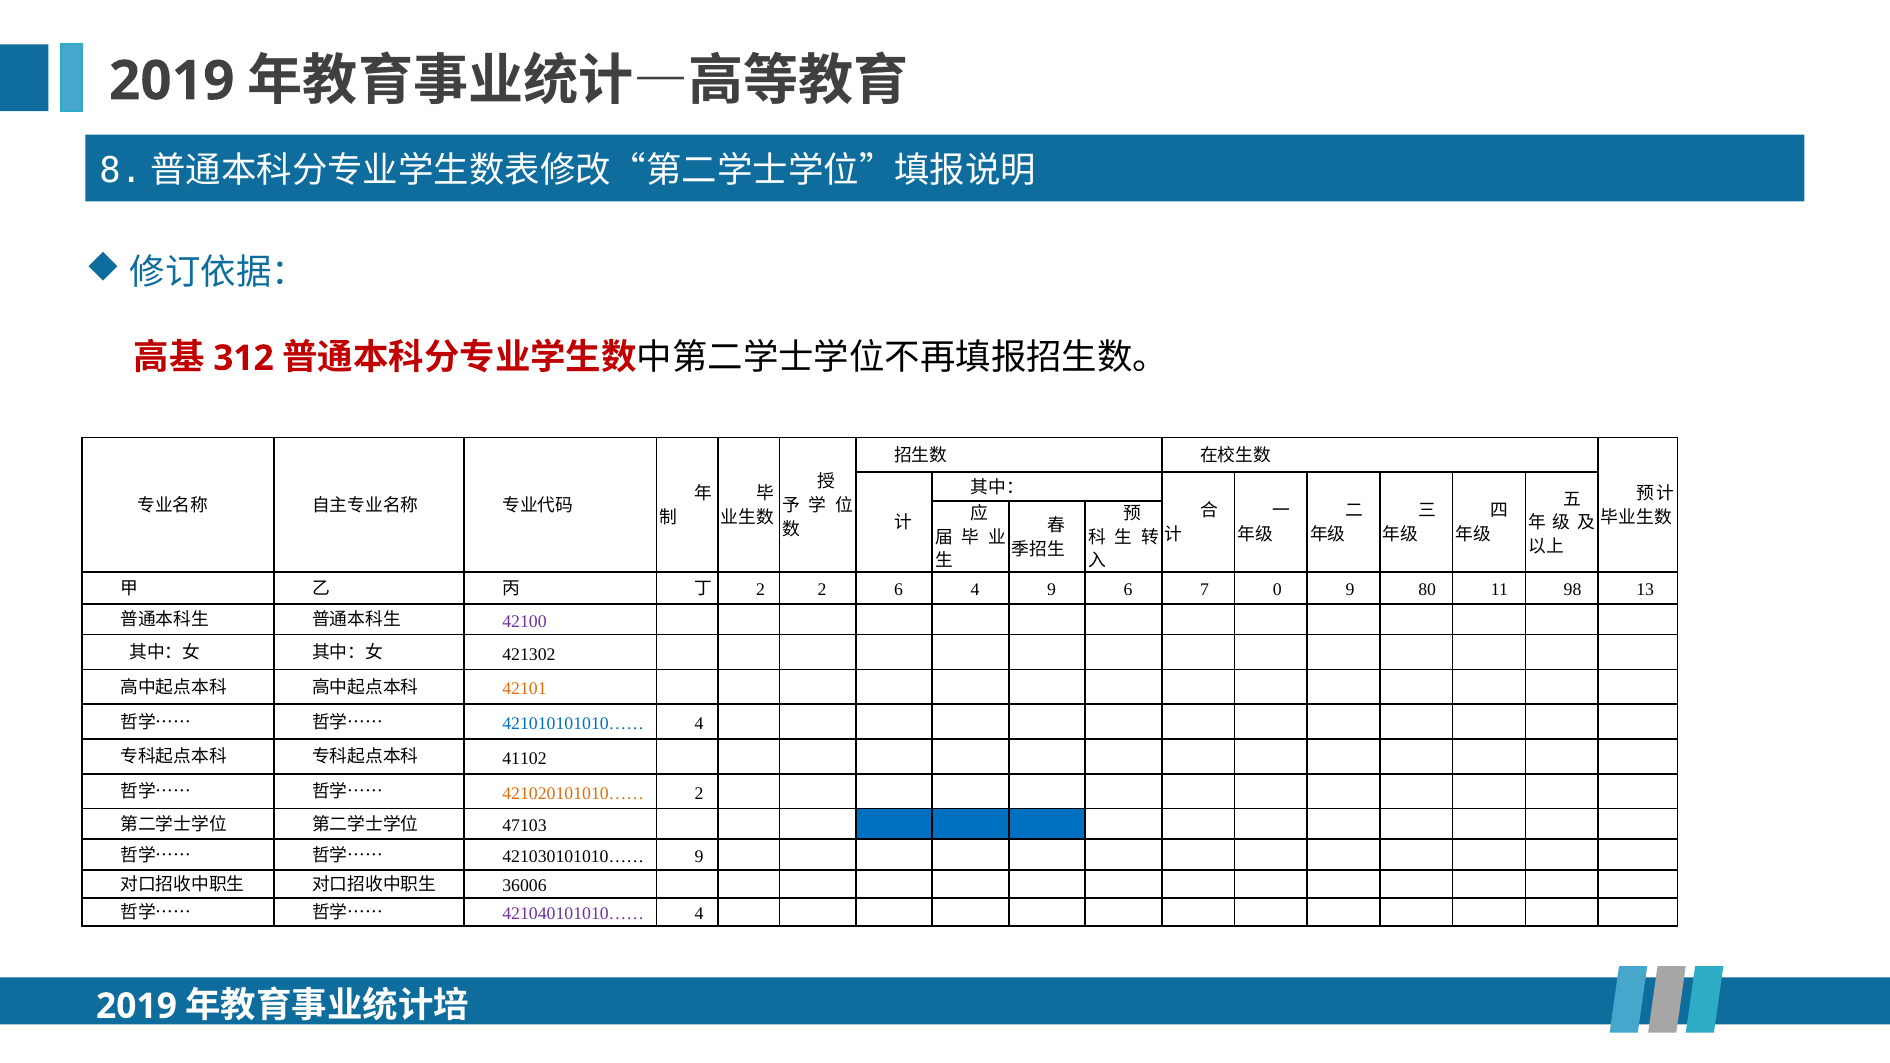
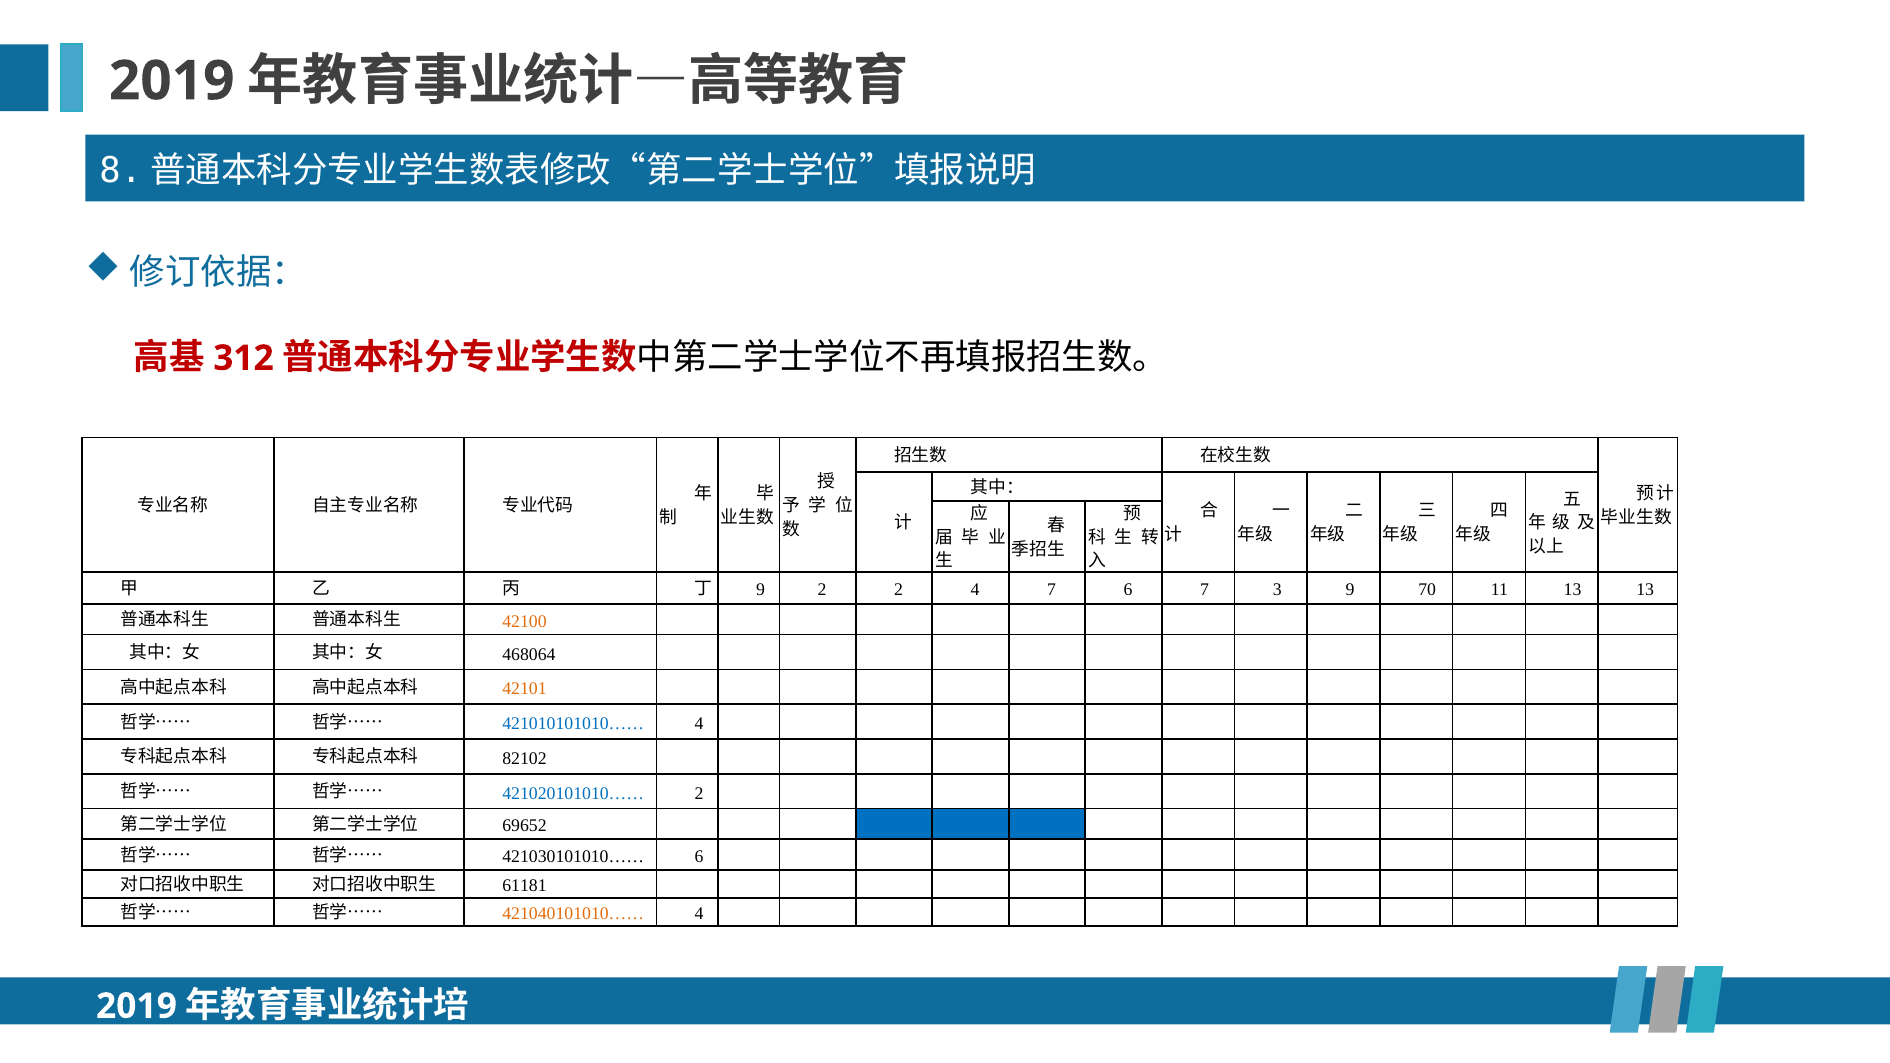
2 at (761, 590): 2 -> 9
2 6: 6 -> 2
4 9: 9 -> 7
0: 0 -> 3
80: 80 -> 70
11 98: 98 -> 13
42100 colour: purple -> orange
421302: 421302 -> 468064
41102: 41102 -> 82102
421020101010…… colour: orange -> blue
47103: 47103 -> 69652
421030101010…… 9: 9 -> 6
36006: 36006 -> 61181
421040101010…… colour: purple -> orange
